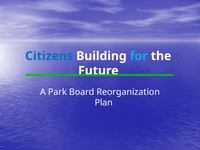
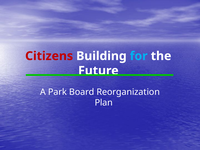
Citizens colour: blue -> red
